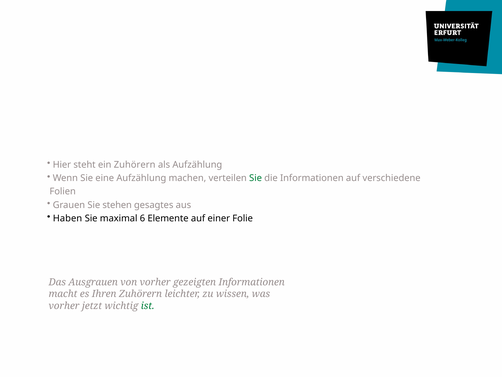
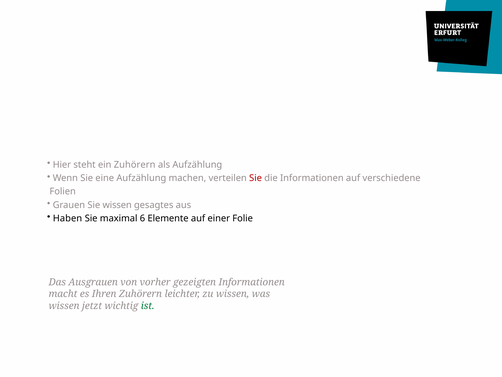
Sie at (256, 178) colour: green -> red
Sie stehen: stehen -> wissen
vorher at (64, 305): vorher -> wissen
